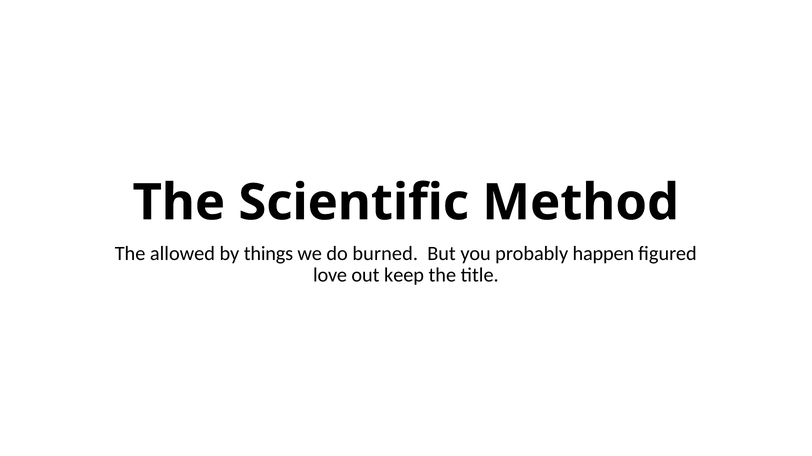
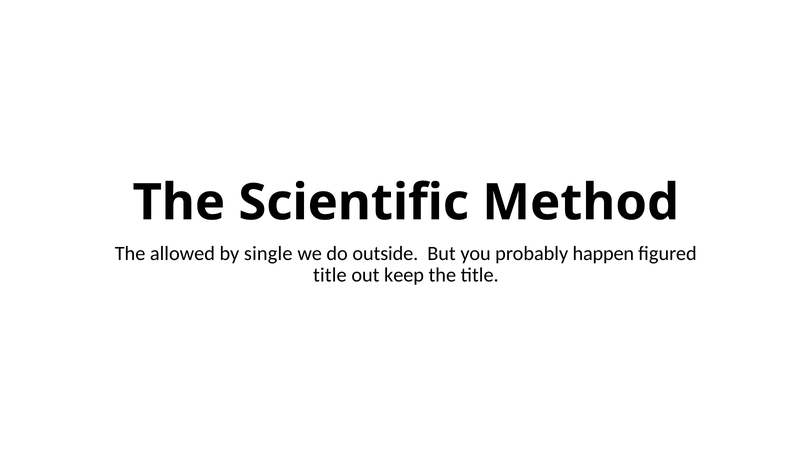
things: things -> single
burned: burned -> outside
love at (330, 276): love -> title
